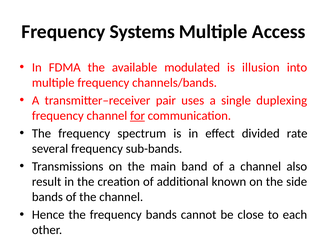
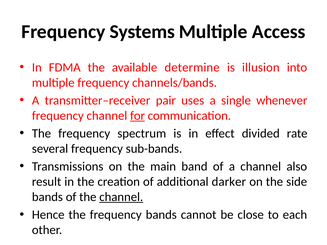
modulated: modulated -> determine
duplexing: duplexing -> whenever
known: known -> darker
channel at (121, 197) underline: none -> present
